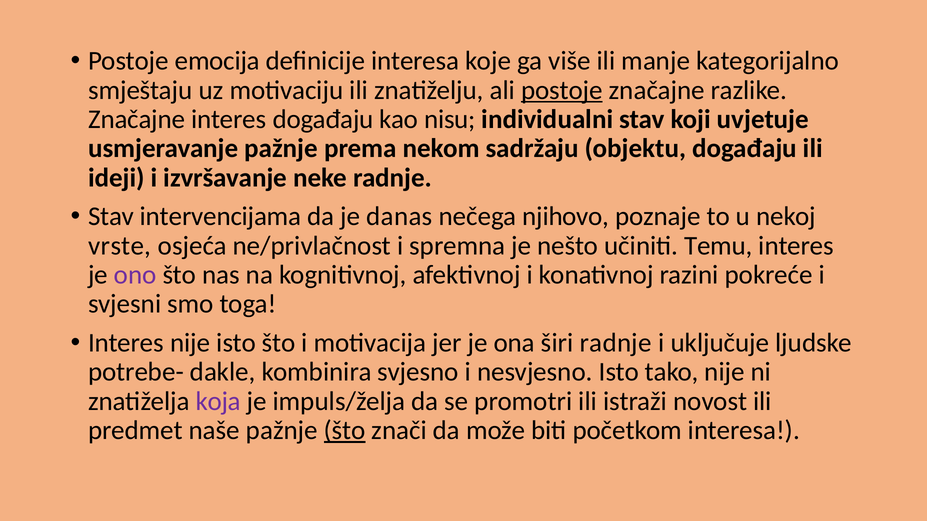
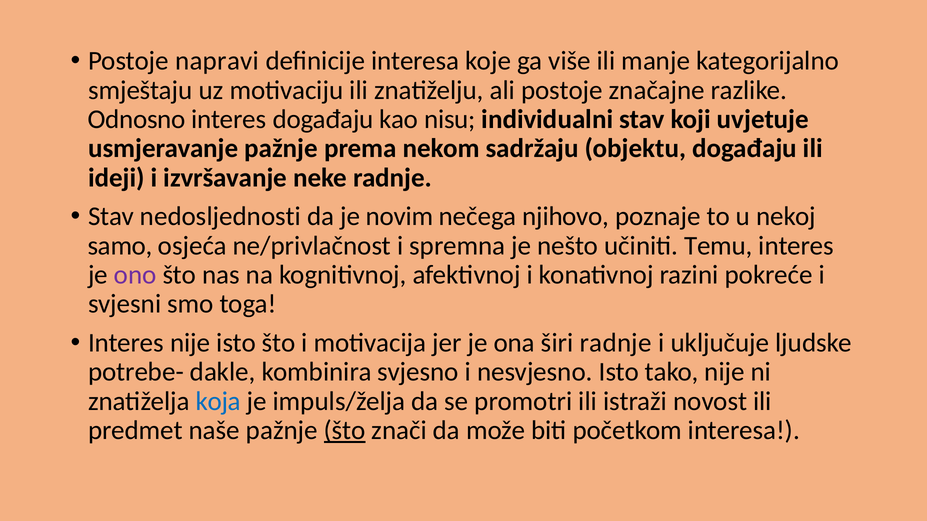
emocija: emocija -> napravi
postoje at (562, 90) underline: present -> none
Značajne at (137, 119): Značajne -> Odnosno
intervencijama: intervencijama -> nedosljednosti
danas: danas -> novim
vrste: vrste -> samo
koja colour: purple -> blue
